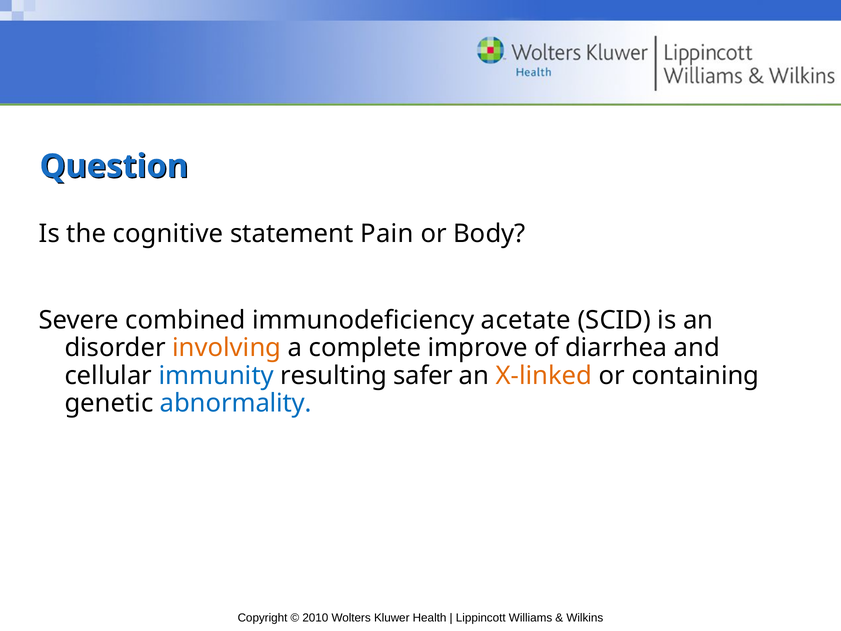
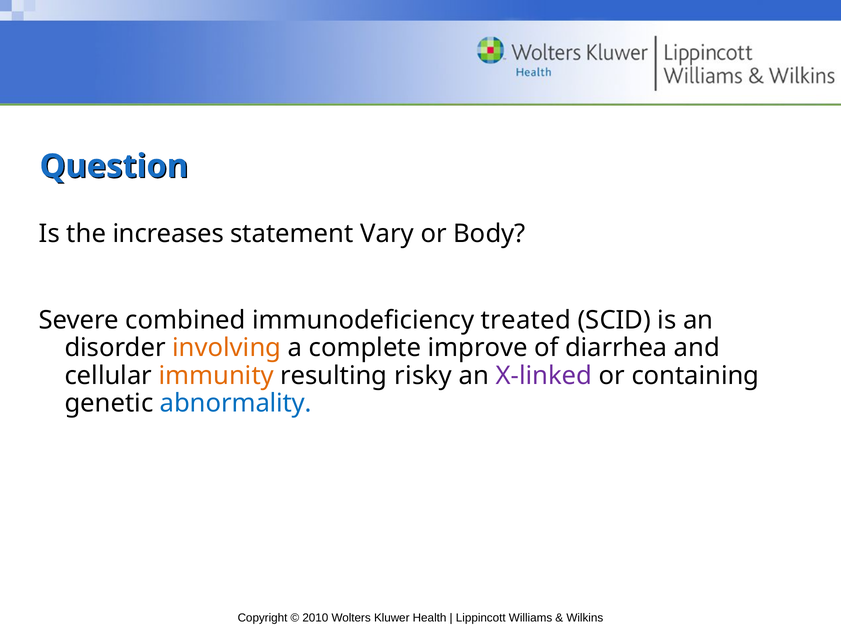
cognitive: cognitive -> increases
Pain: Pain -> Vary
acetate: acetate -> treated
immunity colour: blue -> orange
safer: safer -> risky
X-linked colour: orange -> purple
